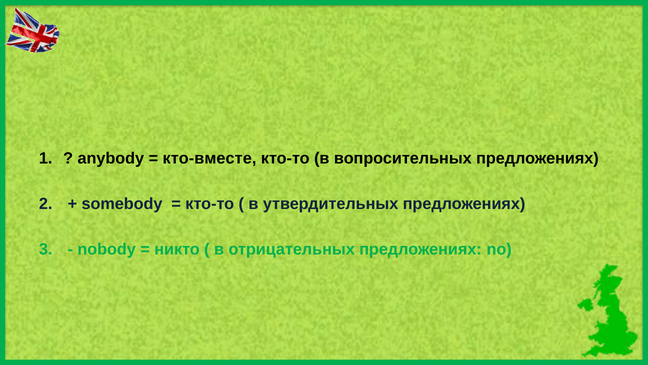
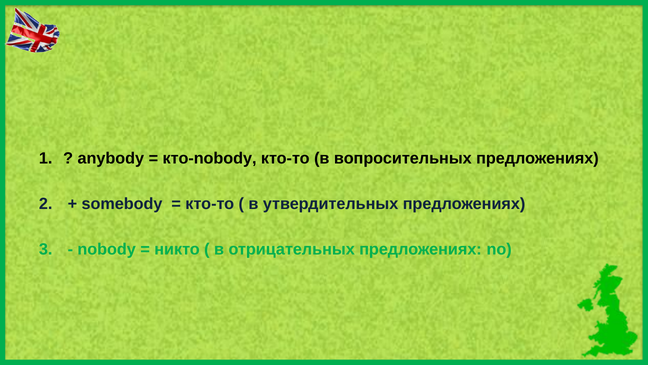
кто-вместе: кто-вместе -> кто-nobody
